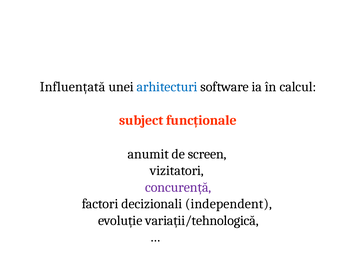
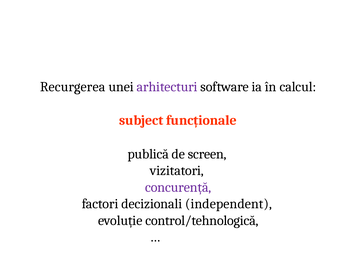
Influențată: Influențată -> Recurgerea
arhitecturi colour: blue -> purple
anumit: anumit -> publică
variații/tehnologică: variații/tehnologică -> control/tehnologică
